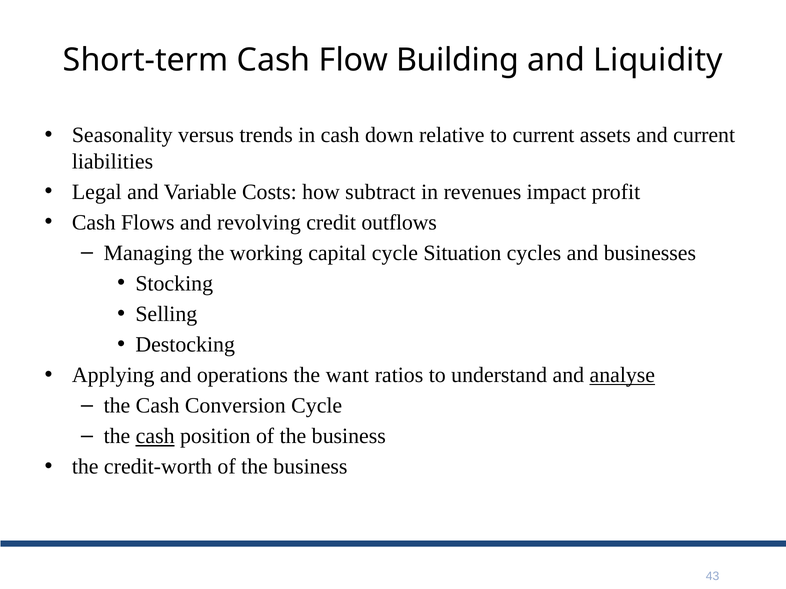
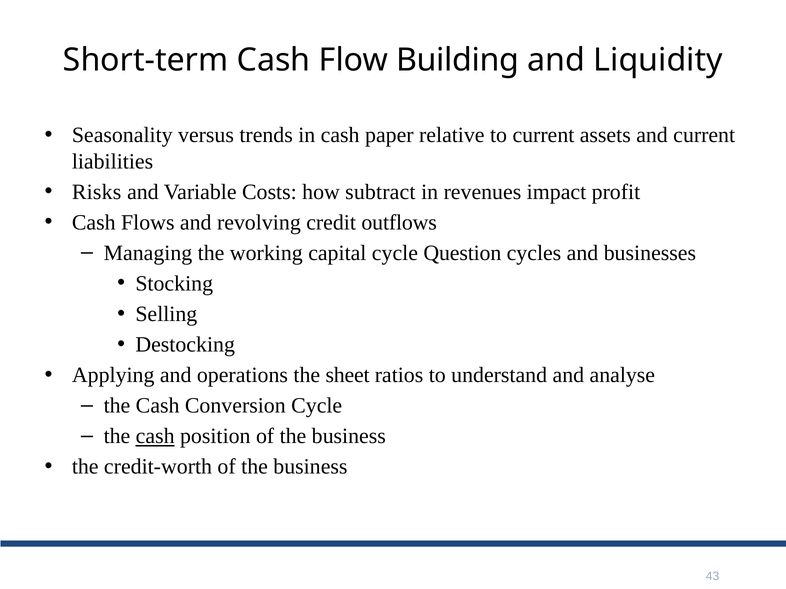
down: down -> paper
Legal: Legal -> Risks
Situation: Situation -> Question
want: want -> sheet
analyse underline: present -> none
